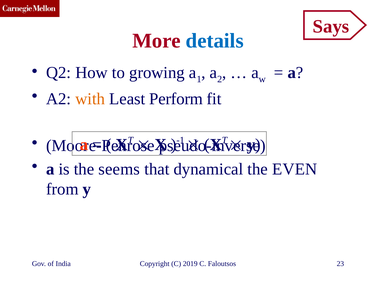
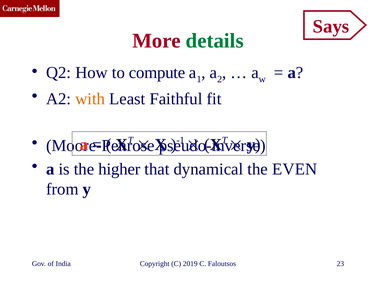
details colour: blue -> green
growing: growing -> compute
Perform: Perform -> Faithful
seems: seems -> higher
